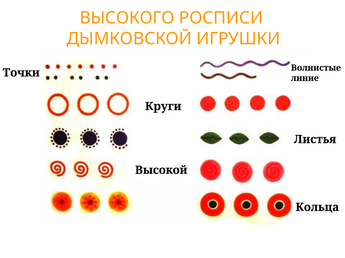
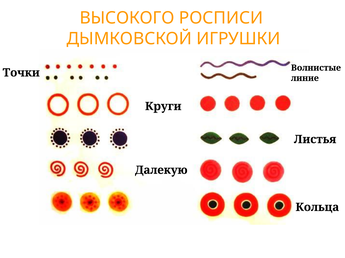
Высокой: Высокой -> Далекую
